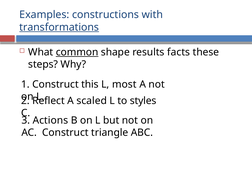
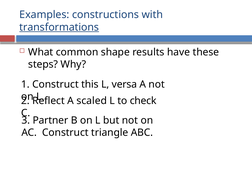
common underline: present -> none
facts: facts -> have
most: most -> versa
styles: styles -> check
Actions: Actions -> Partner
